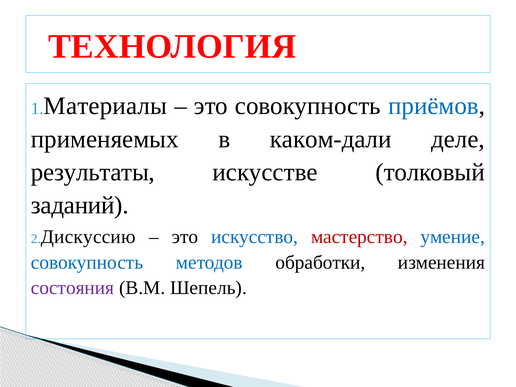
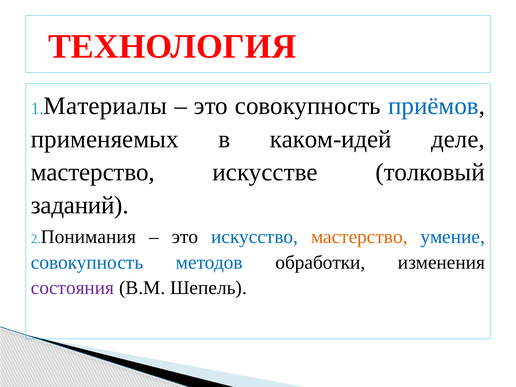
каком-дали: каком-дали -> каком-идей
результаты at (93, 172): результаты -> мастерство
Дискуссию: Дискуссию -> Понимания
мастерство at (359, 237) colour: red -> orange
